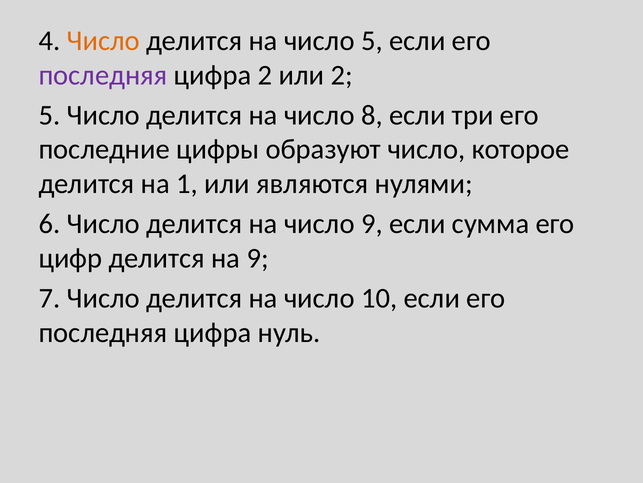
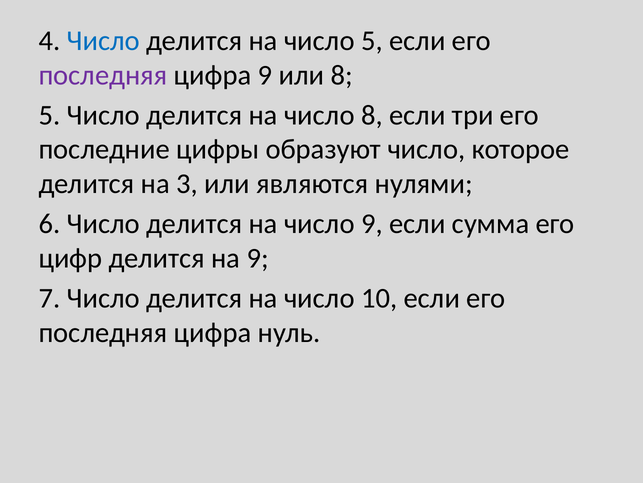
Число at (103, 41) colour: orange -> blue
цифра 2: 2 -> 9
или 2: 2 -> 8
1: 1 -> 3
